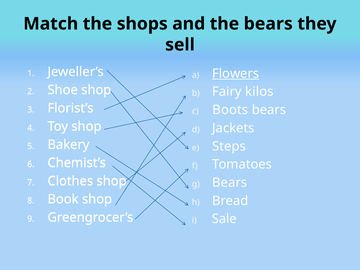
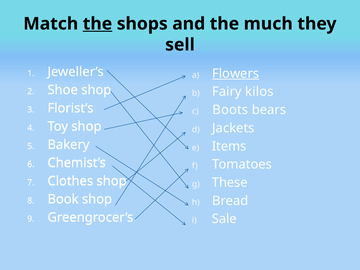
the at (97, 24) underline: none -> present
the bears: bears -> much
Steps: Steps -> Items
Bears at (230, 183): Bears -> These
